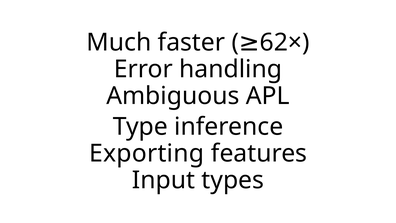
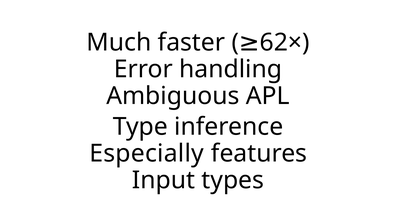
Exporting: Exporting -> Especially
